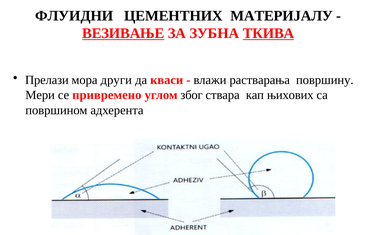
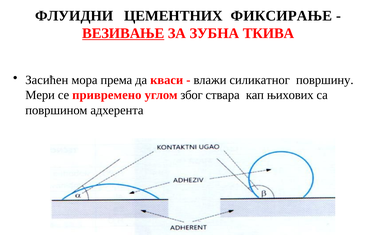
МАТЕРИЈАЛУ: МАТЕРИЈАЛУ -> ФИКСИРАЊЕ
ТКИВА underline: present -> none
Прелази: Прелази -> Засићен
други: други -> према
растварања: растварања -> силикатног
